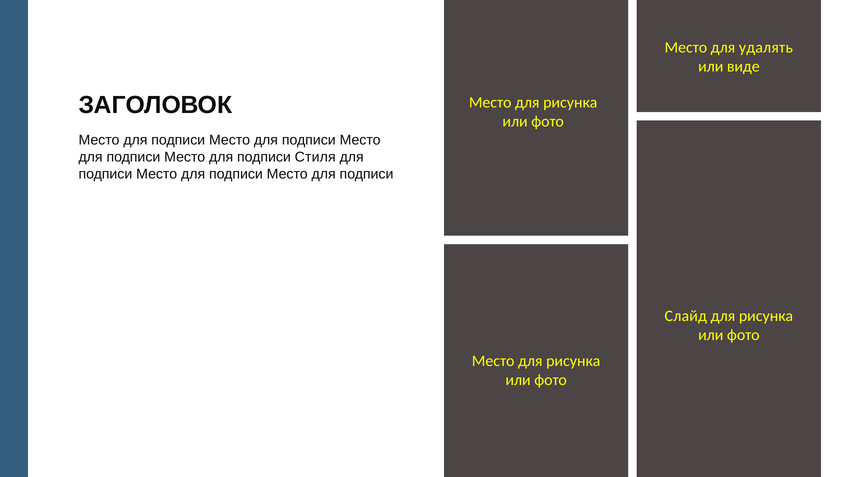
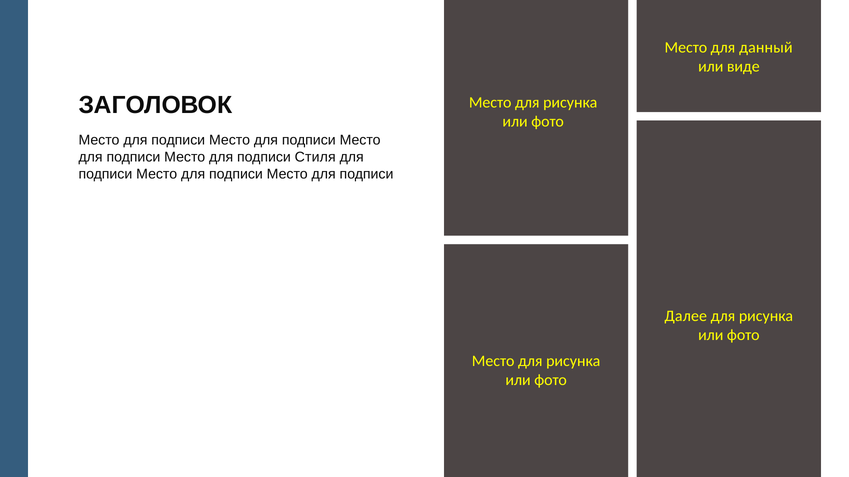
удалять: удалять -> данный
Слайд: Слайд -> Далее
